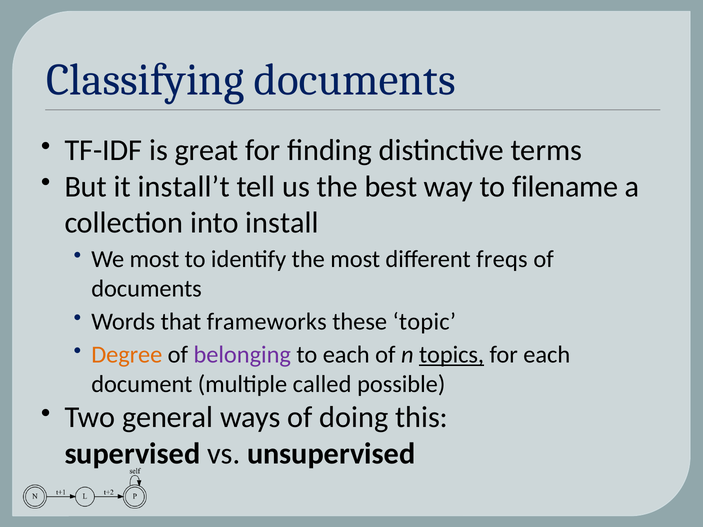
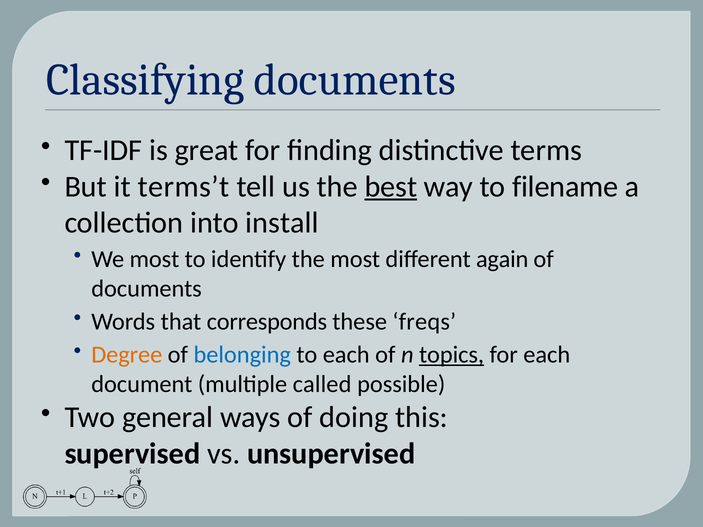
install’t: install’t -> terms’t
best underline: none -> present
freqs: freqs -> again
frameworks: frameworks -> corresponds
topic: topic -> freqs
belonging colour: purple -> blue
